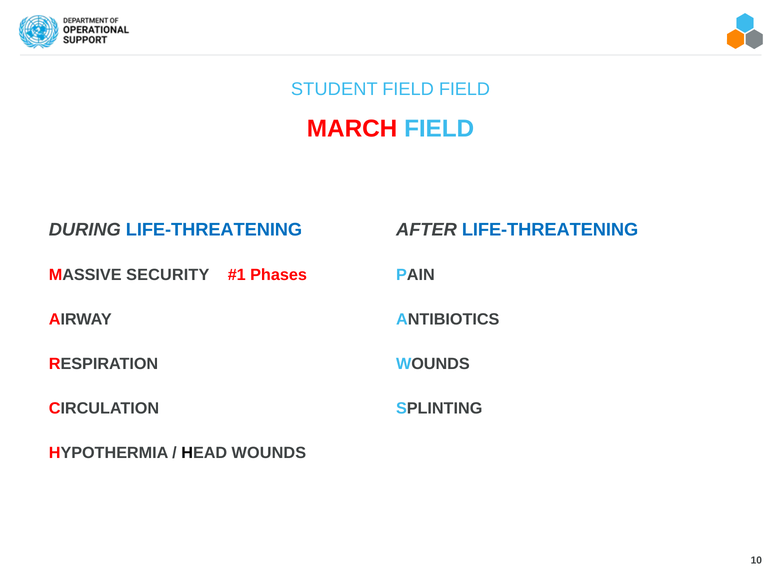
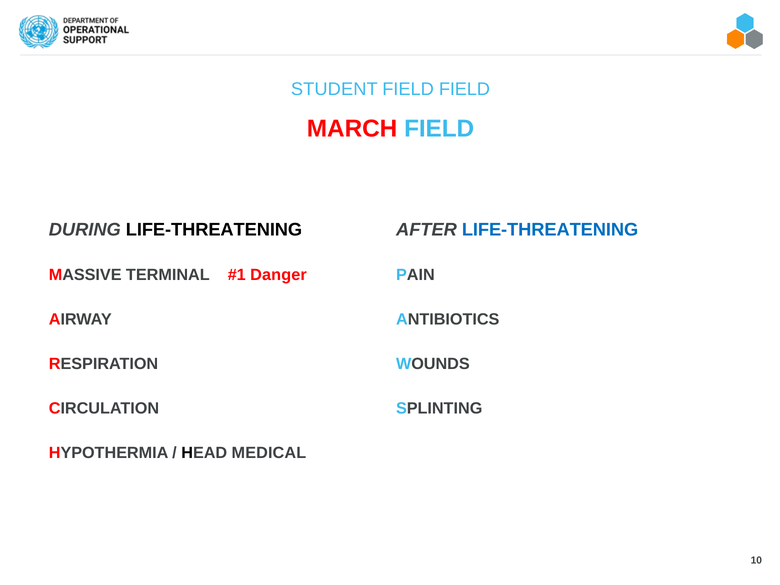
LIFE-THREATENING at (214, 230) colour: blue -> black
SECURITY: SECURITY -> TERMINAL
Phases: Phases -> Danger
HEAD WOUNDS: WOUNDS -> MEDICAL
